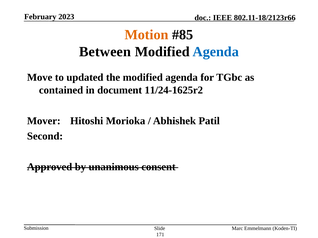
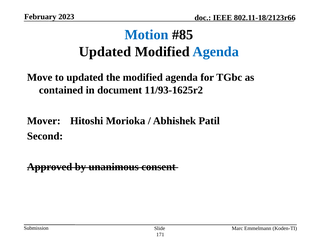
Motion colour: orange -> blue
Between at (105, 52): Between -> Updated
11/24-1625r2: 11/24-1625r2 -> 11/93-1625r2
